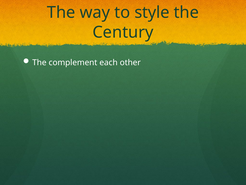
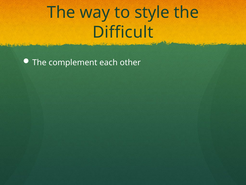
Century: Century -> Difficult
